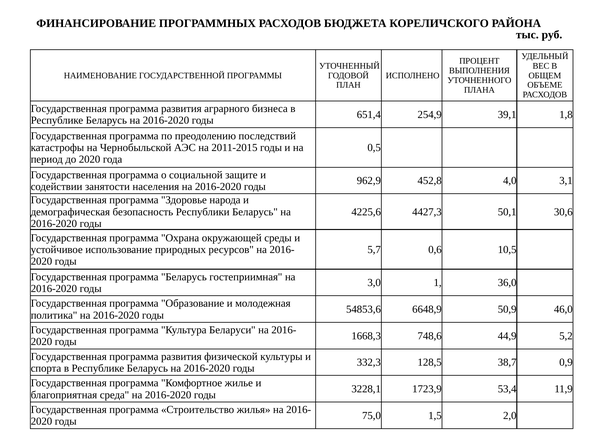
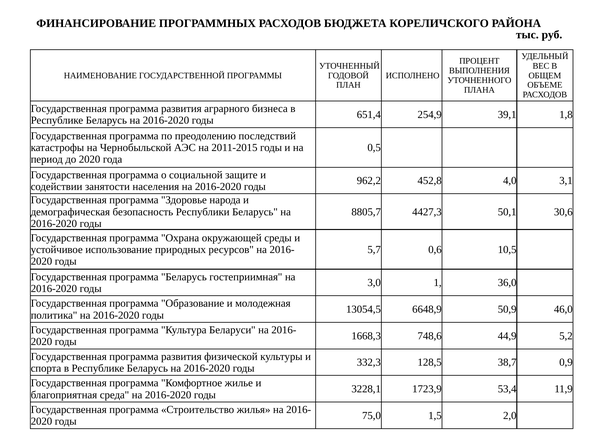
962,9: 962,9 -> 962,2
4225,6: 4225,6 -> 8805,7
54853,6: 54853,6 -> 13054,5
